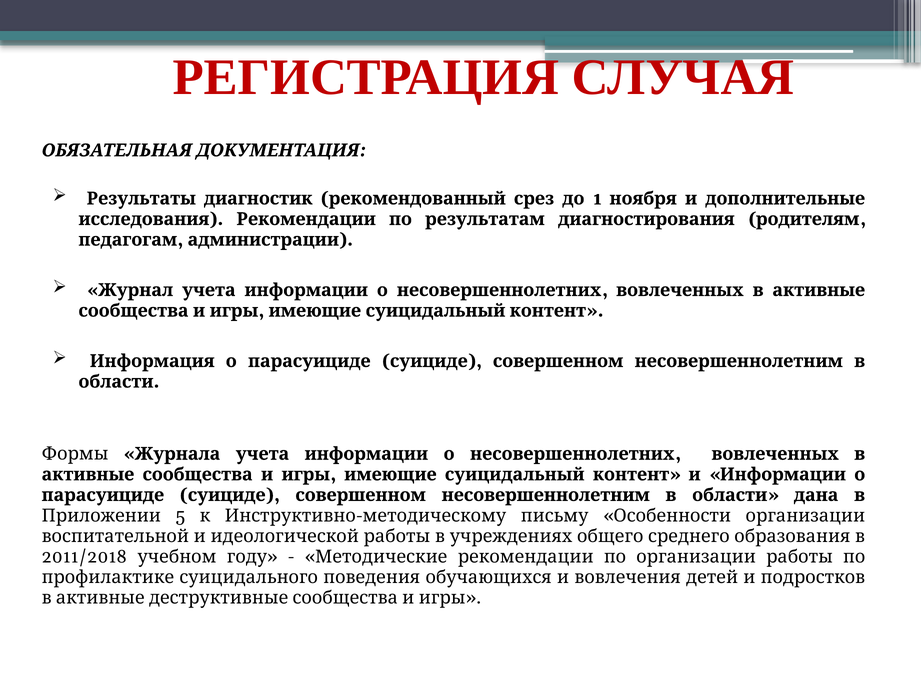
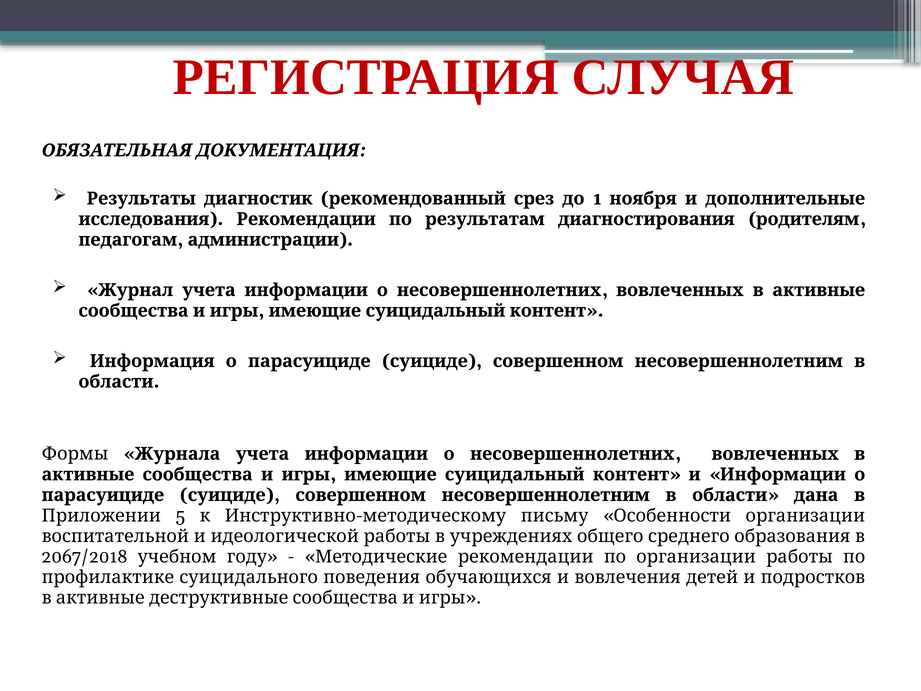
2011/2018: 2011/2018 -> 2067/2018
